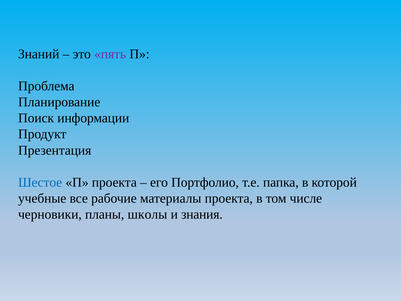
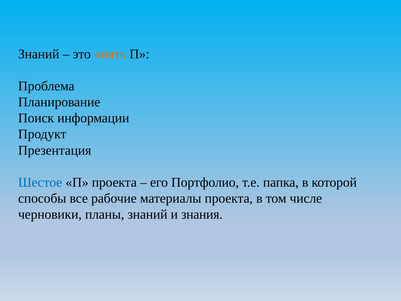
пять colour: purple -> orange
учебные: учебные -> способы
планы школы: школы -> знаний
